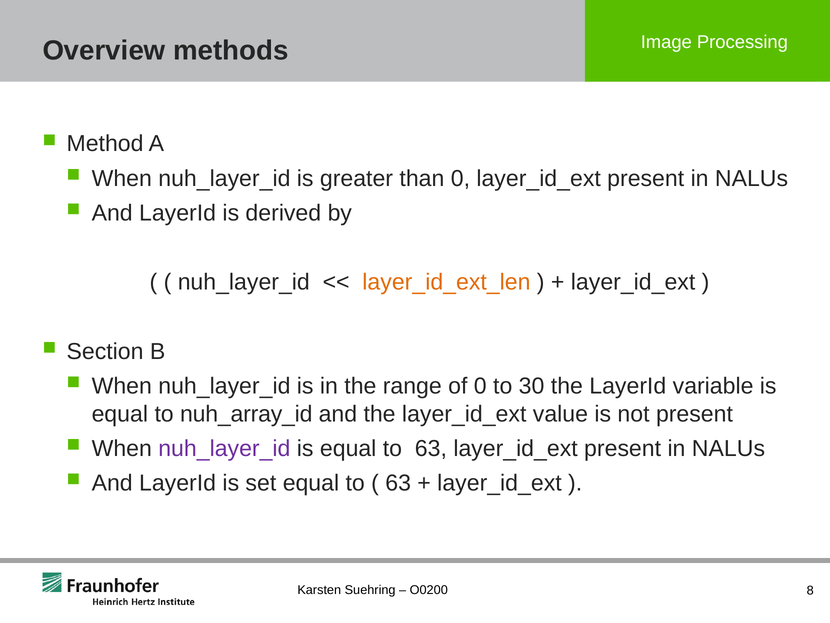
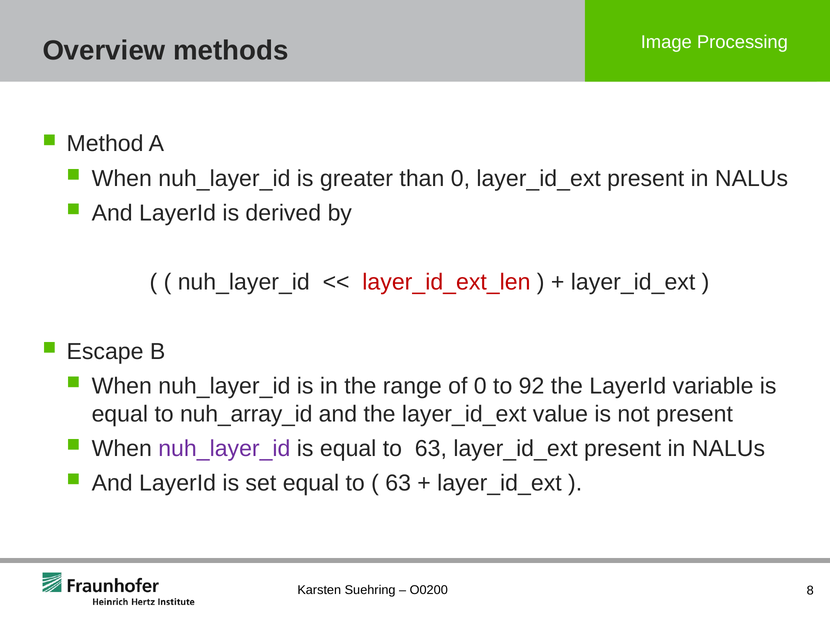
layer_id_ext_len colour: orange -> red
Section: Section -> Escape
30: 30 -> 92
